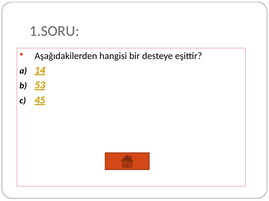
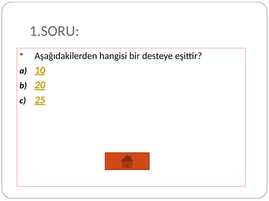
14: 14 -> 10
53: 53 -> 20
45: 45 -> 25
